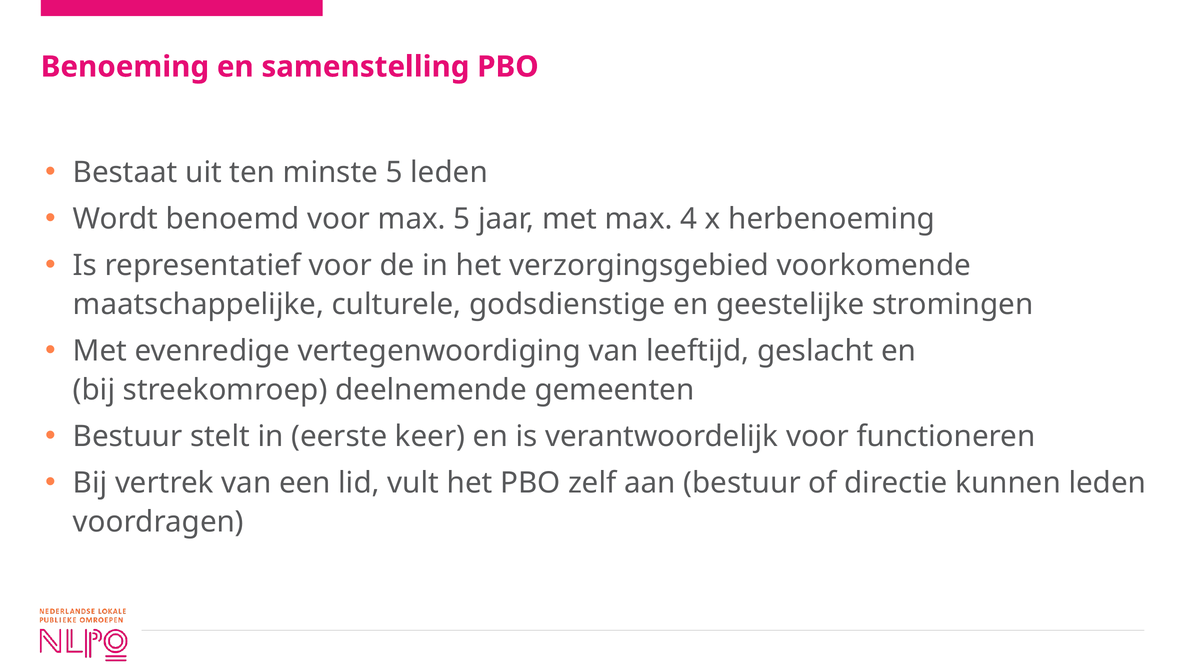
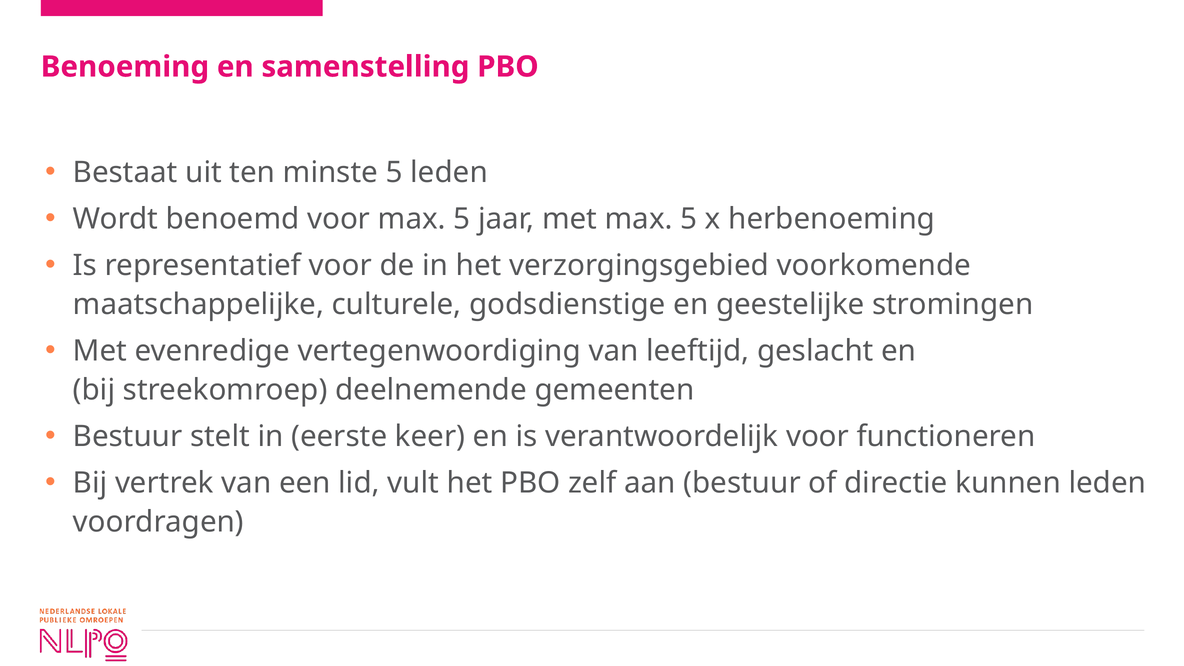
met max 4: 4 -> 5
